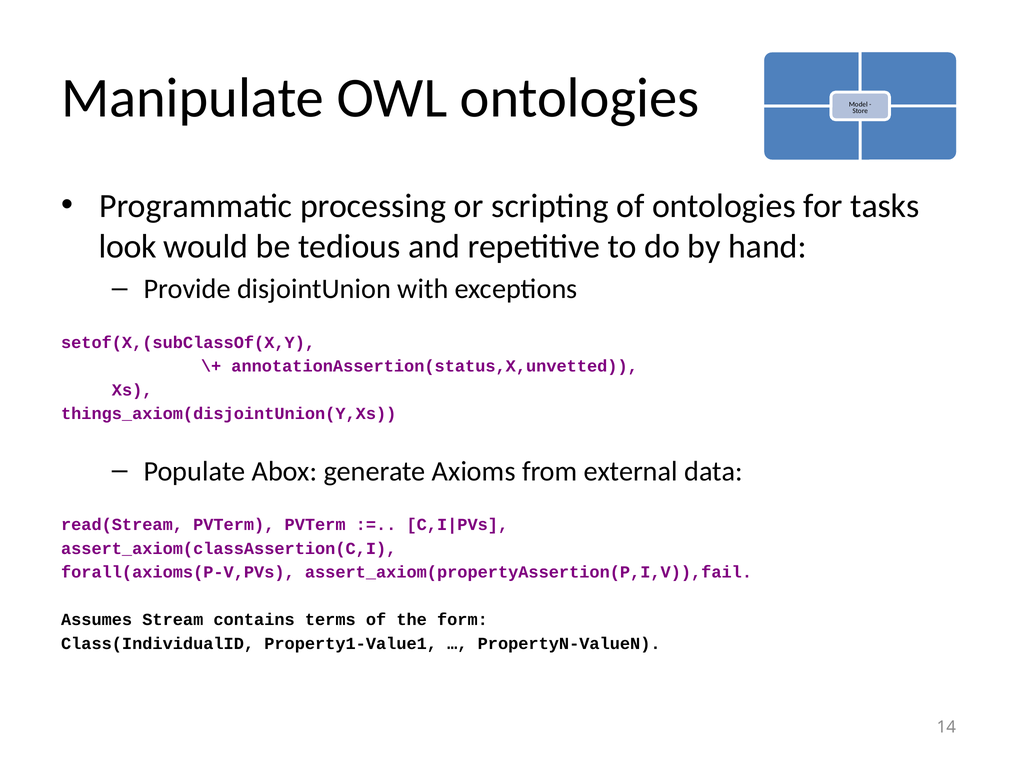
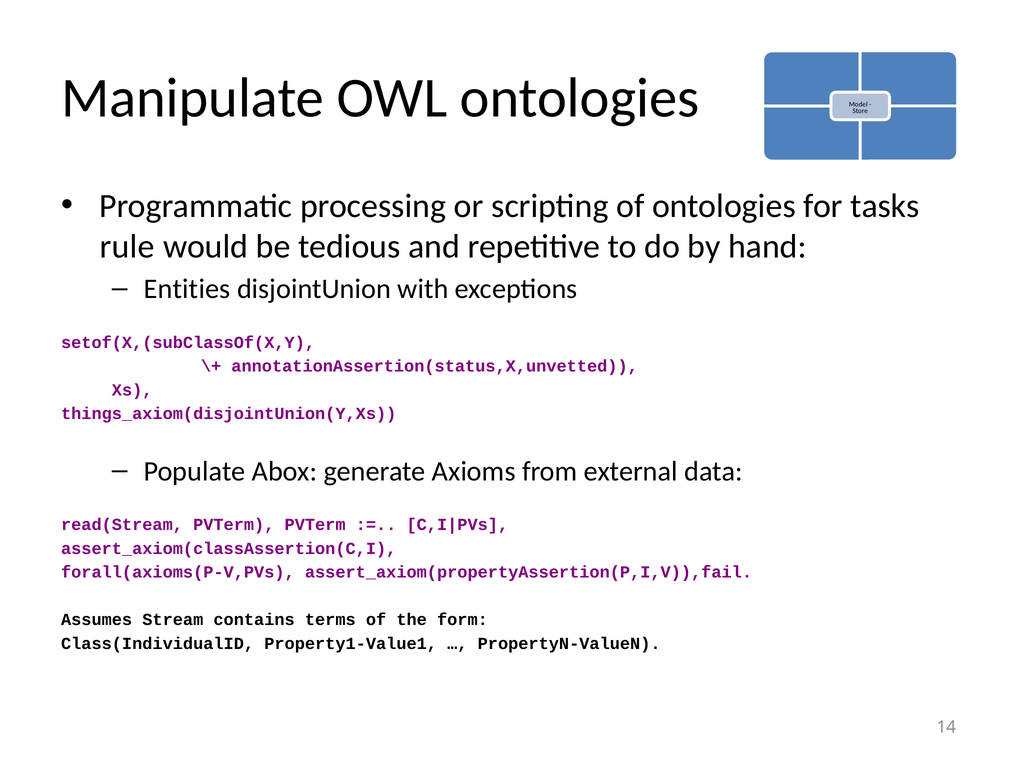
look: look -> rule
Provide: Provide -> Entities
